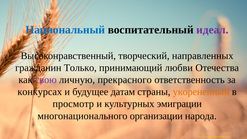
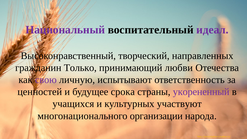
Национальный colour: blue -> purple
прекрасного: прекрасного -> испытывают
конкурсах: конкурсах -> ценностей
датам: датам -> срока
укорененный colour: orange -> purple
просмотр: просмотр -> учащихся
эмиграции: эмиграции -> участвуют
